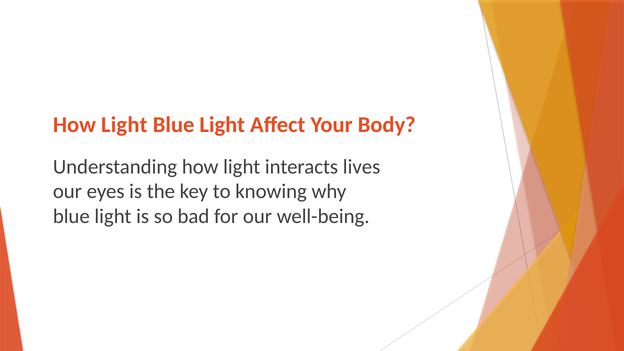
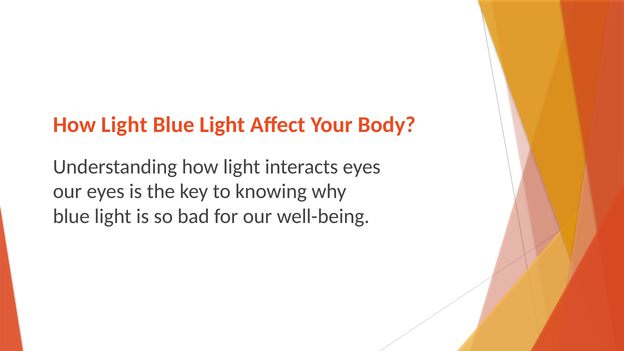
interacts lives: lives -> eyes
